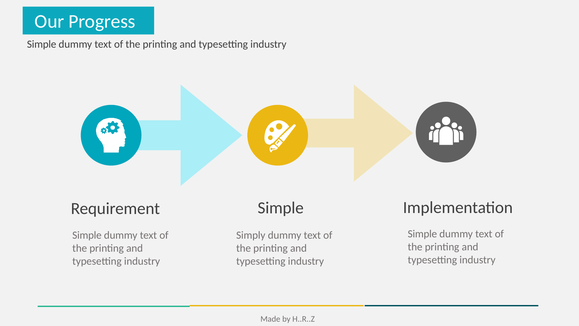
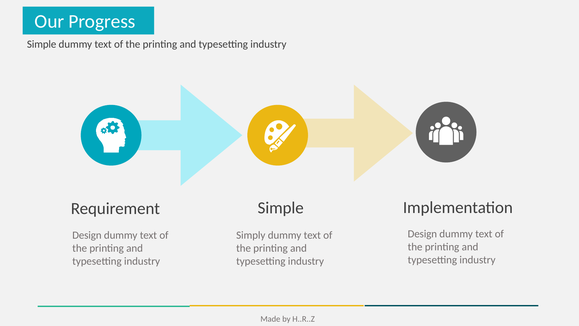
Simple at (422, 234): Simple -> Design
Simple at (87, 235): Simple -> Design
